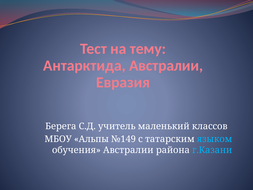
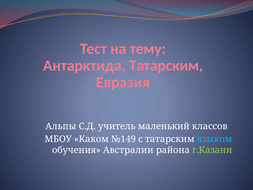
Антарктида Австралии: Австралии -> Татарским
Берега: Берега -> Альпы
Альпы: Альпы -> Каком
г.Казани colour: light blue -> light green
